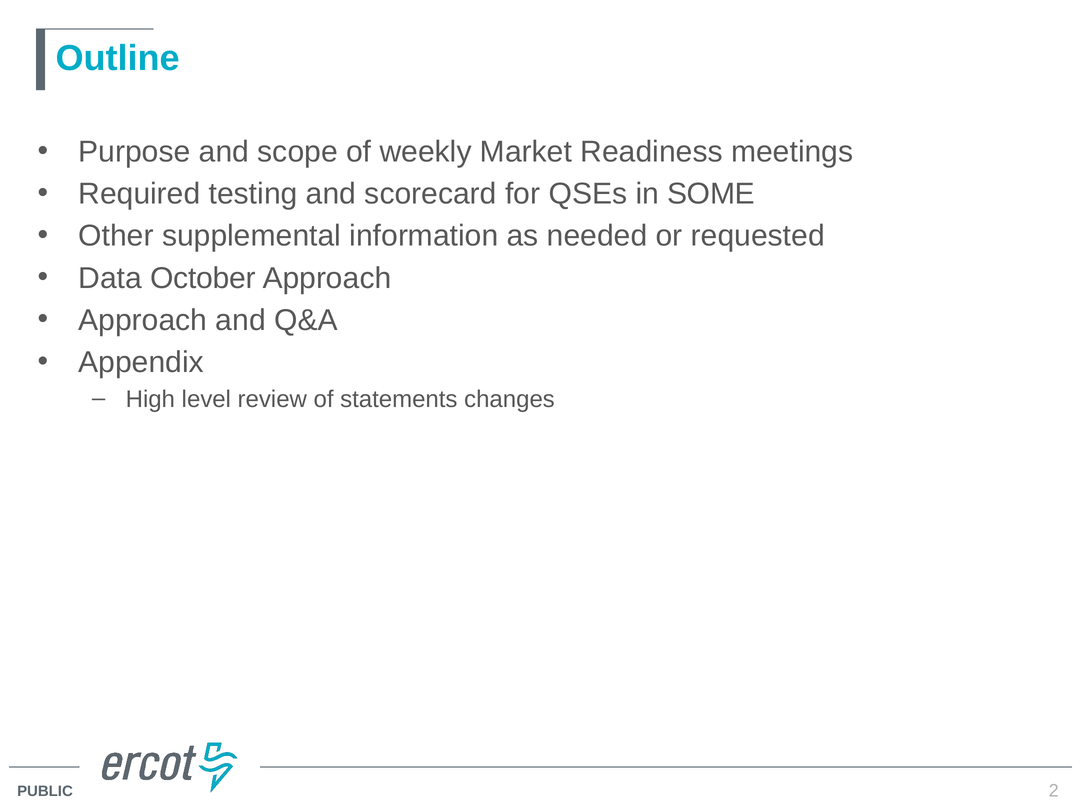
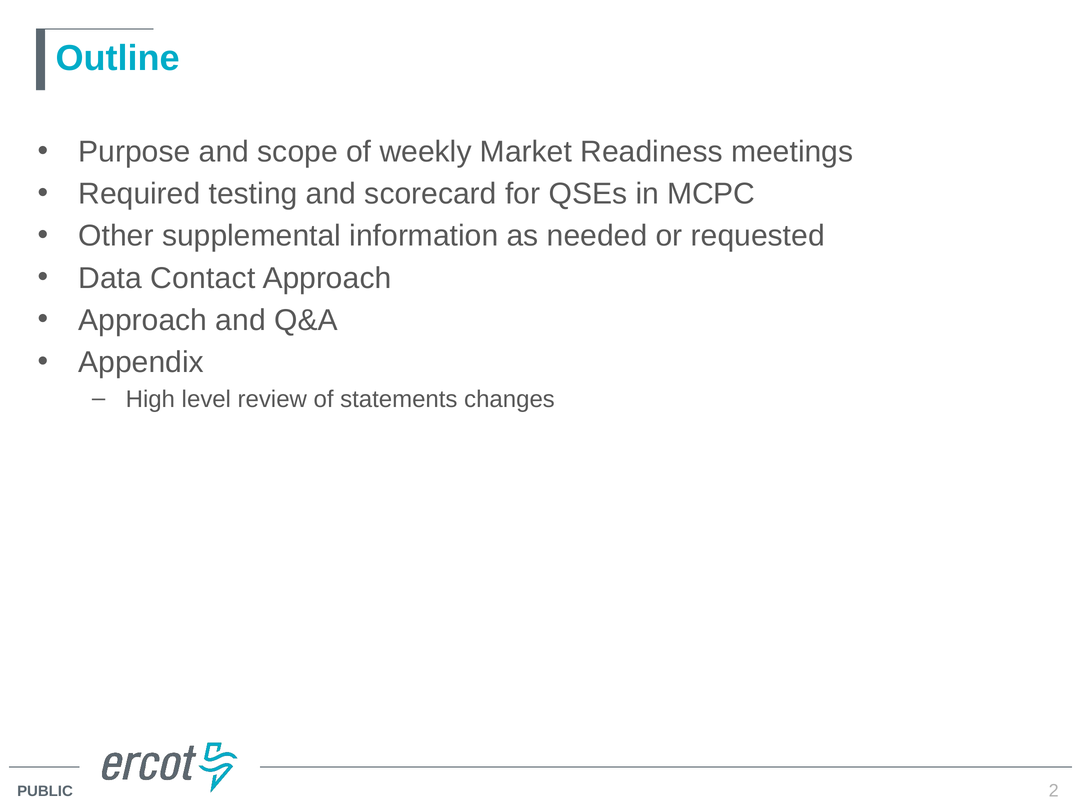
SOME: SOME -> MCPC
October: October -> Contact
